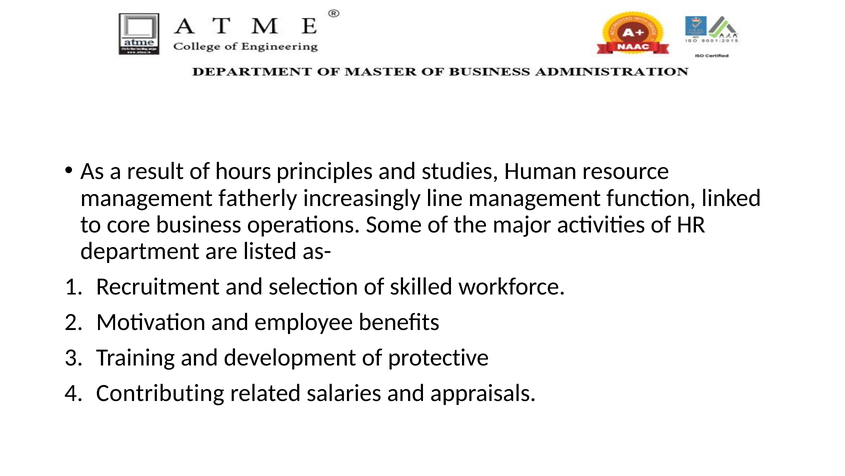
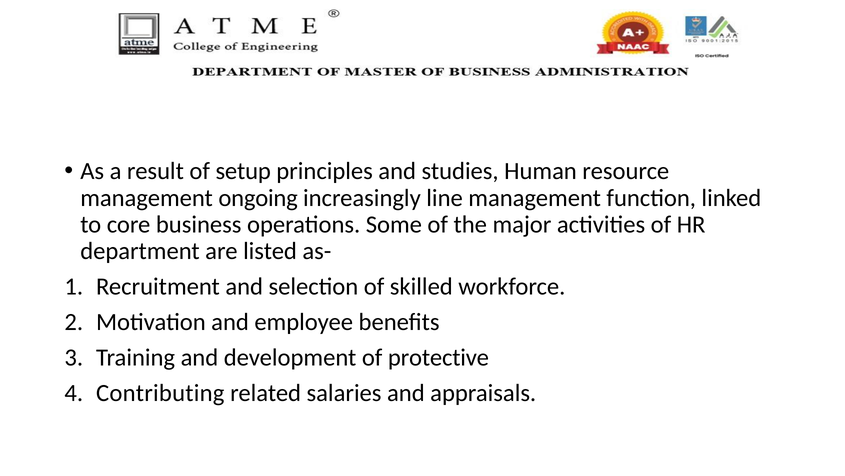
hours: hours -> setup
fatherly: fatherly -> ongoing
